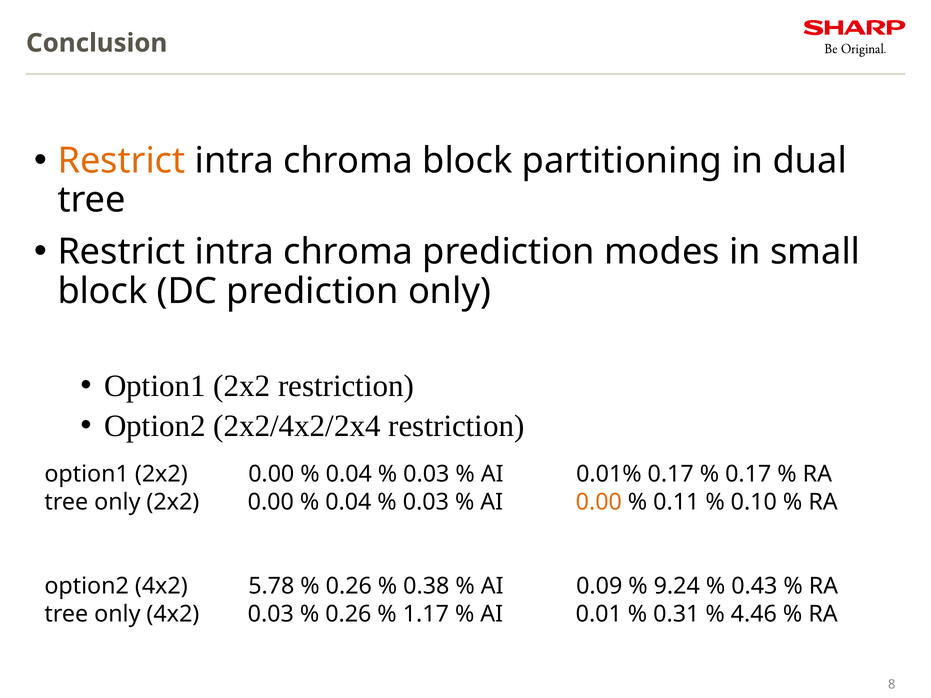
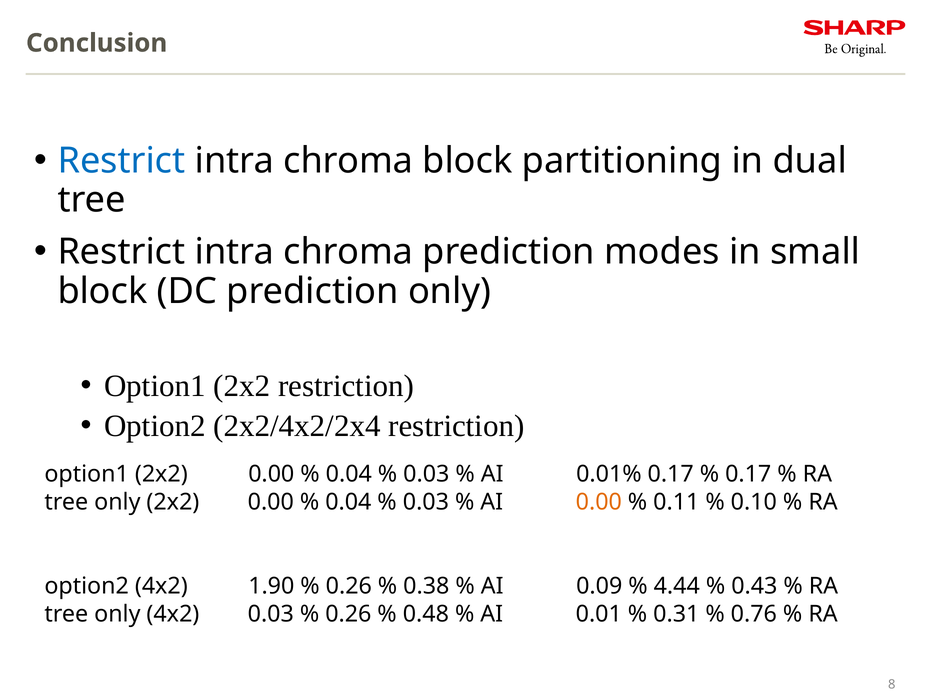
Restrict at (121, 161) colour: orange -> blue
5.78: 5.78 -> 1.90
9.24: 9.24 -> 4.44
1.17: 1.17 -> 0.48
4.46: 4.46 -> 0.76
